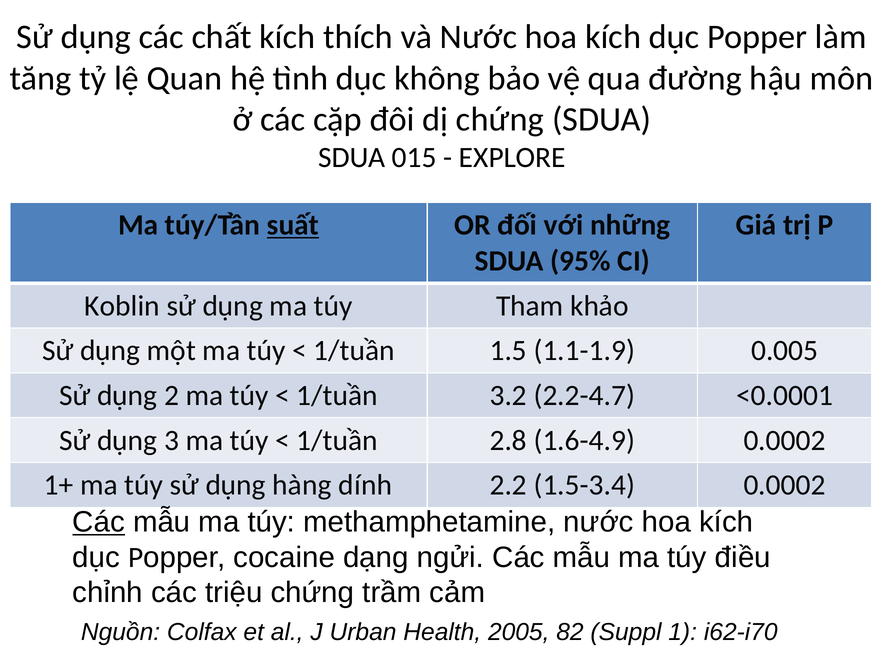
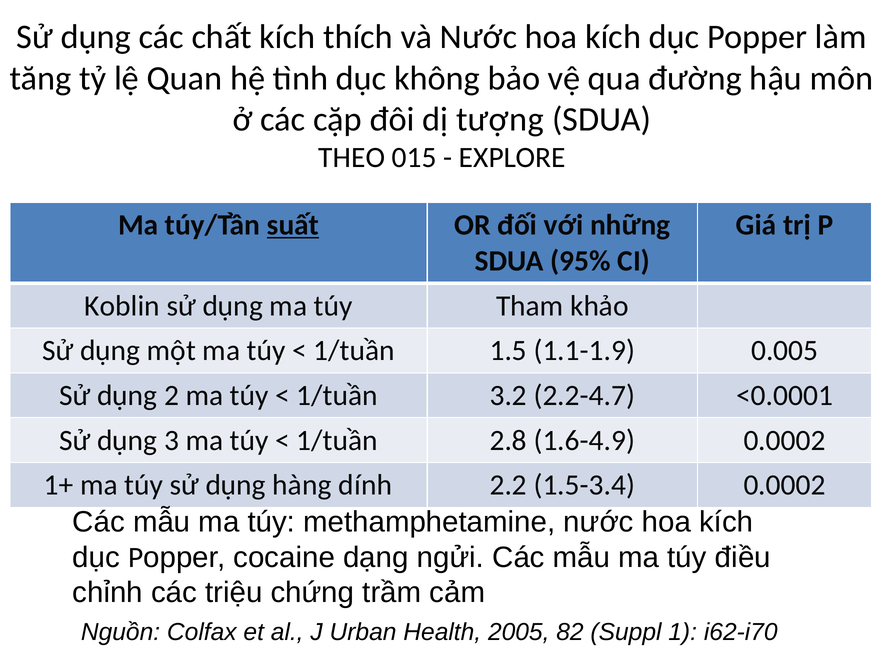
dị chứng: chứng -> tượng
SDUA at (352, 158): SDUA -> THEO
Các at (99, 522) underline: present -> none
